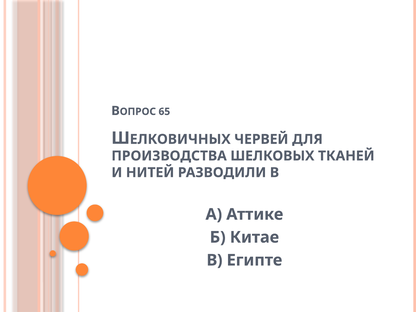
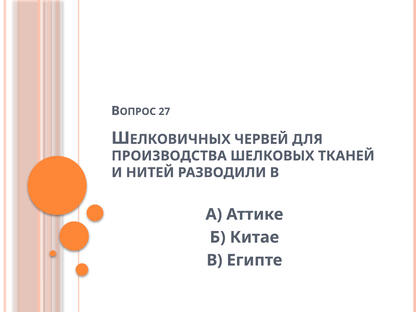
65: 65 -> 27
